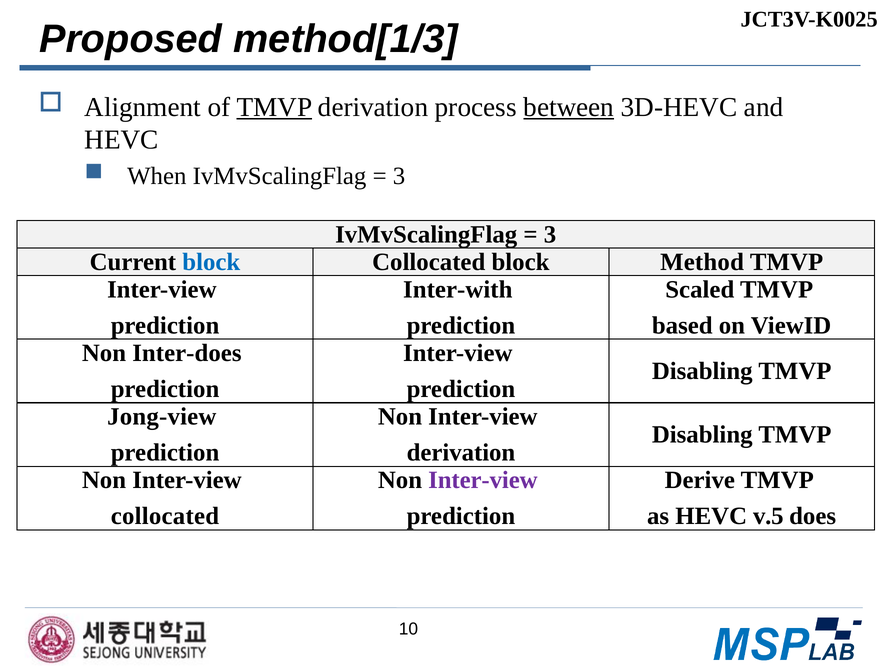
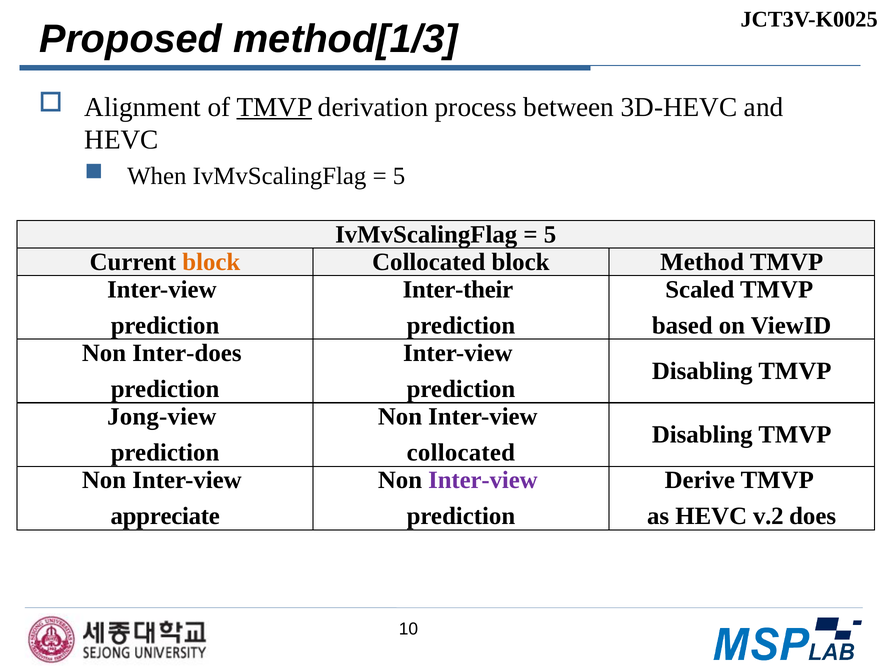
between underline: present -> none
3 at (399, 176): 3 -> 5
3 at (550, 234): 3 -> 5
block at (211, 262) colour: blue -> orange
Inter-with: Inter-with -> Inter-their
derivation at (461, 453): derivation -> collocated
collocated at (165, 516): collocated -> appreciate
v.5: v.5 -> v.2
